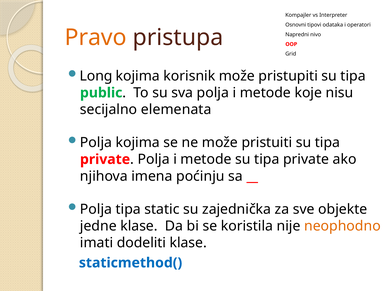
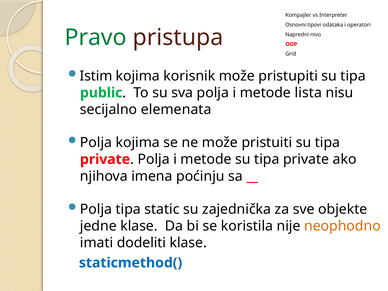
Pravo colour: orange -> green
Long: Long -> Istim
koje: koje -> lista
